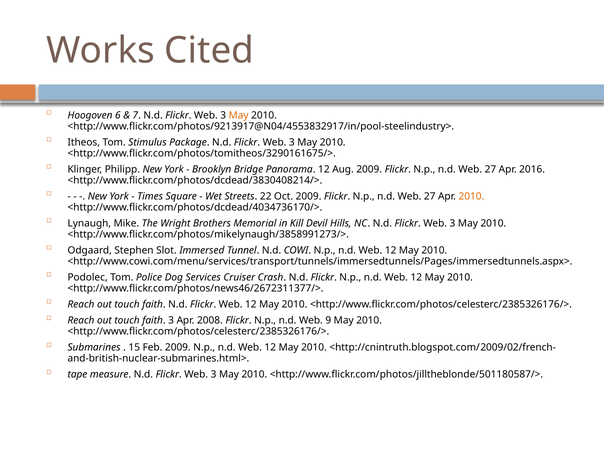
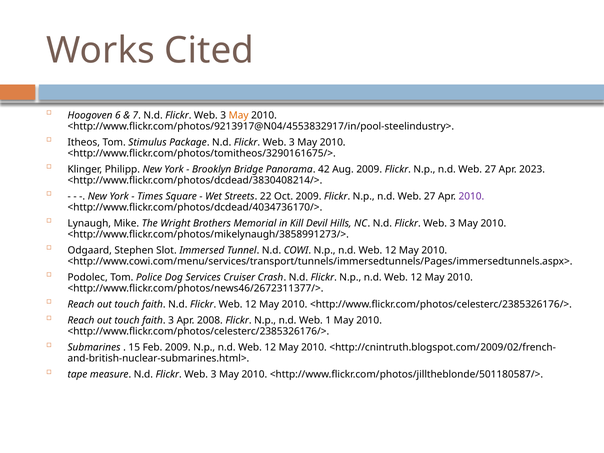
Panorama 12: 12 -> 42
2016: 2016 -> 2023
2010 at (471, 196) colour: orange -> purple
9: 9 -> 1
